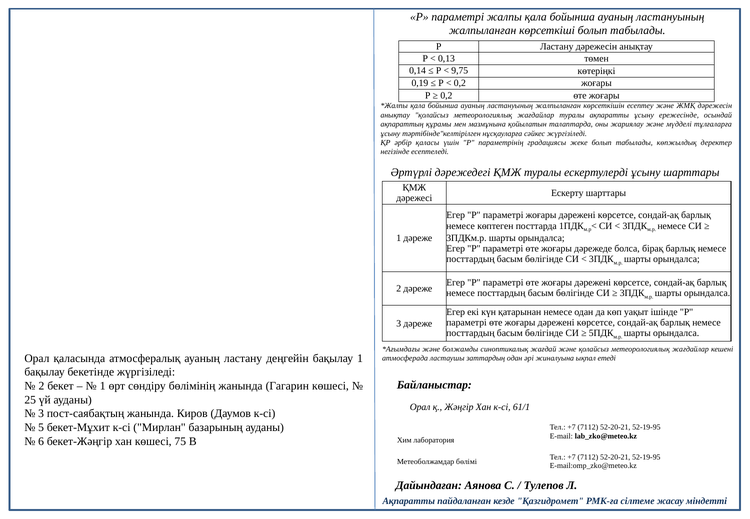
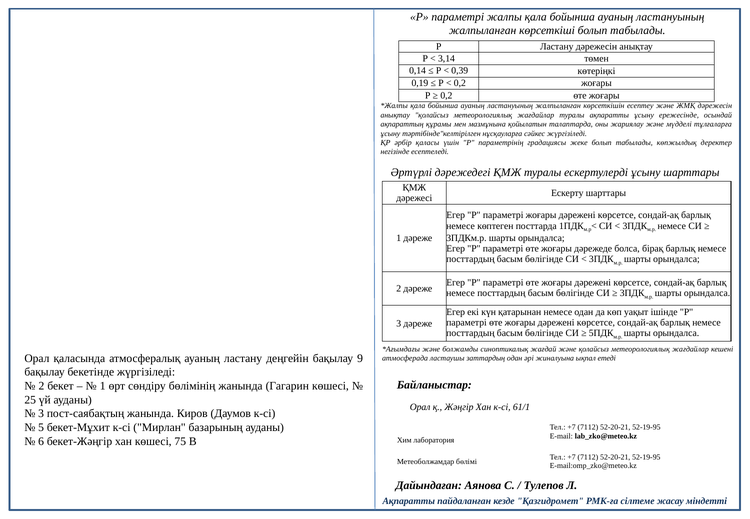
0,13: 0,13 -> 3,14
9,75: 9,75 -> 0,39
бақылау 1: 1 -> 9
